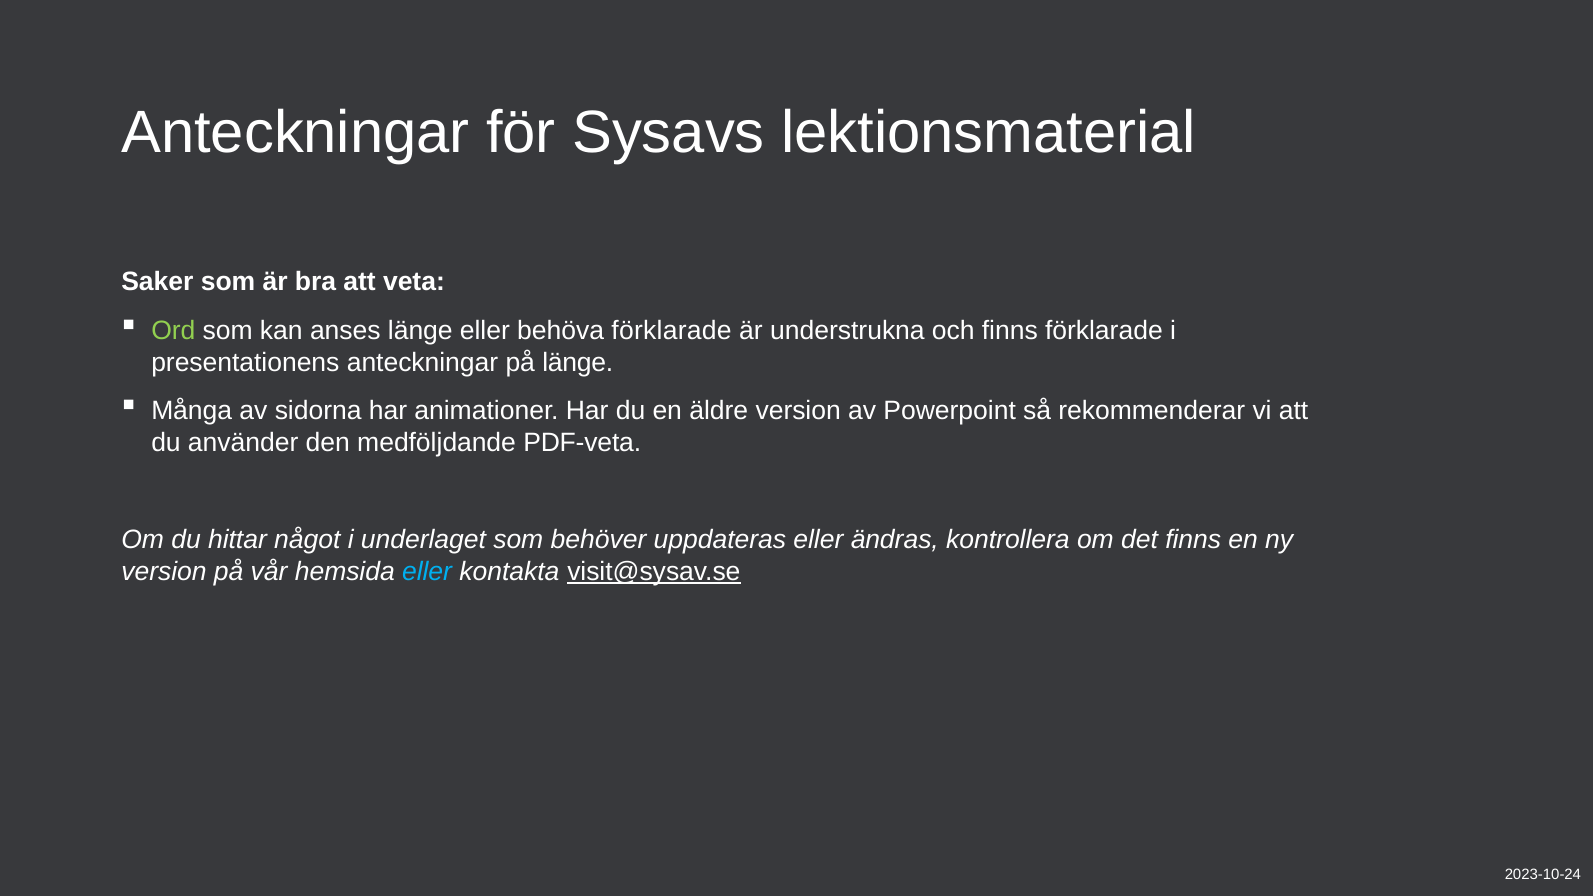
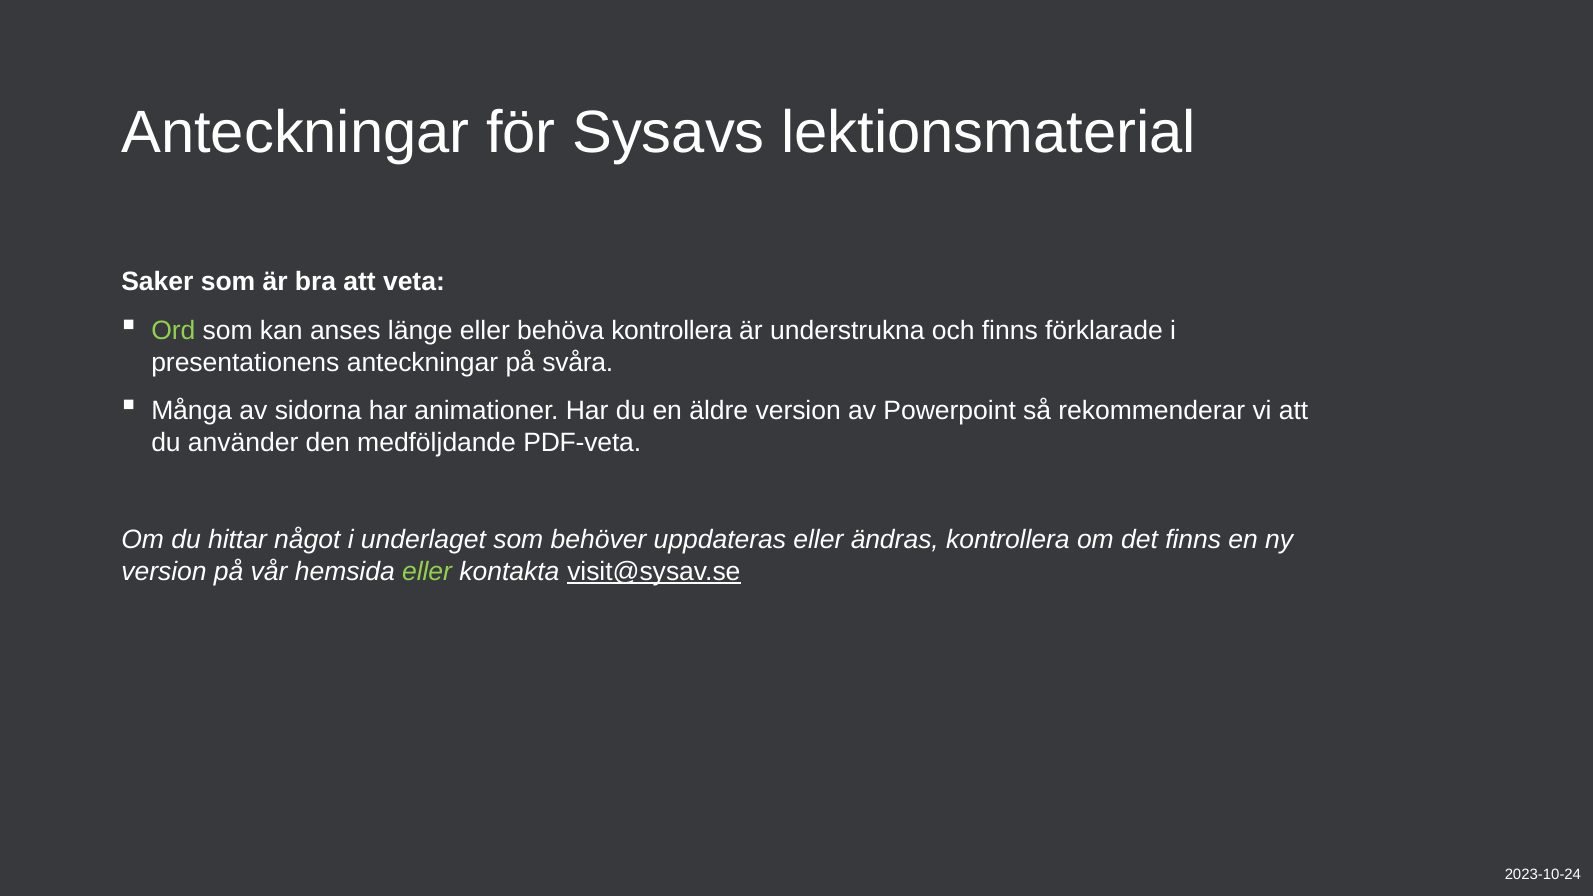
behöva förklarade: förklarade -> kontrollera
på länge: länge -> svåra
eller at (427, 571) colour: light blue -> light green
